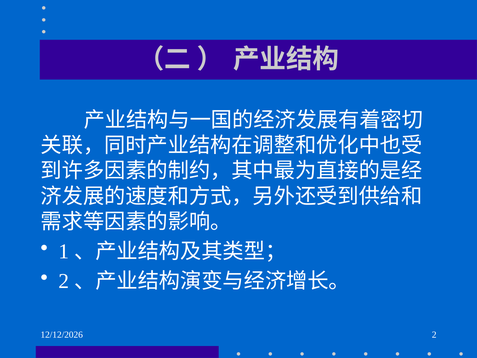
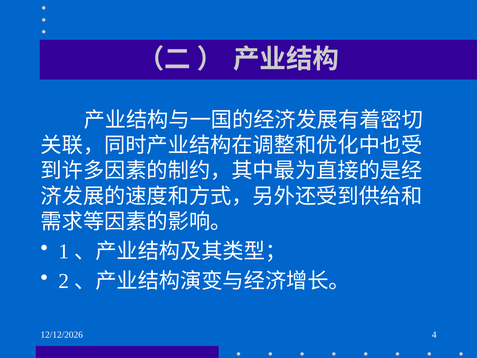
2 at (434, 335): 2 -> 4
